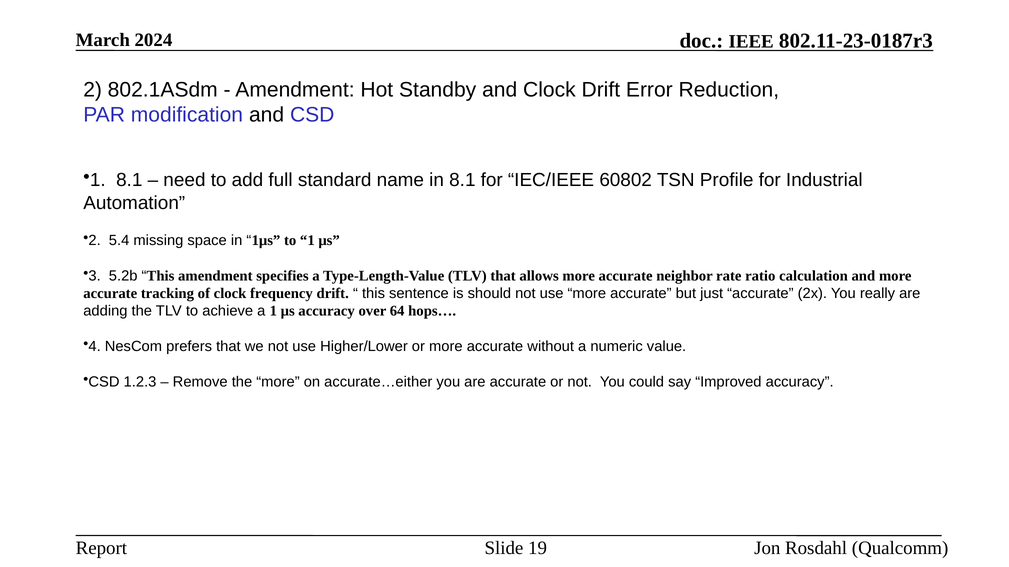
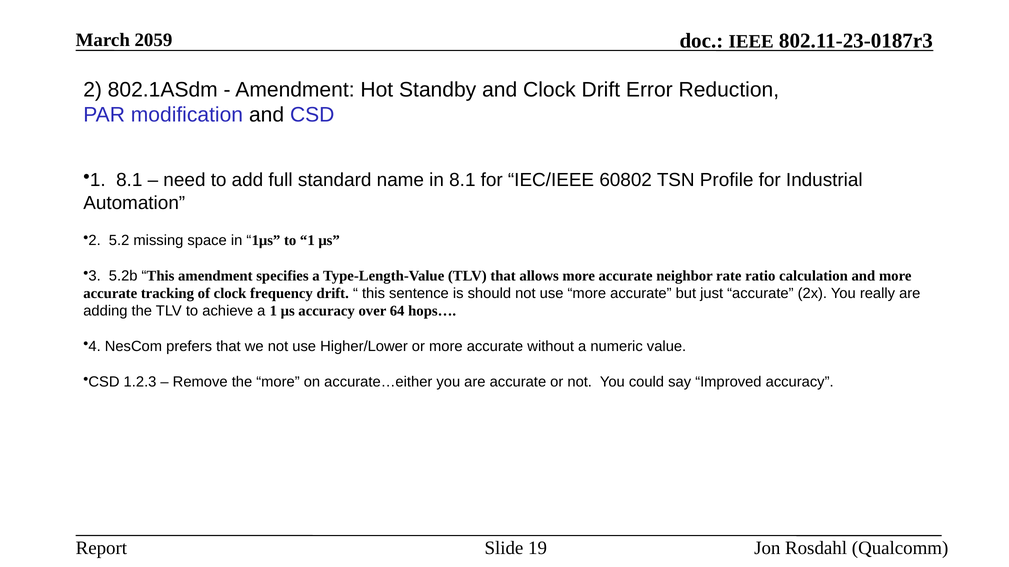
2024: 2024 -> 2059
5.4: 5.4 -> 5.2
